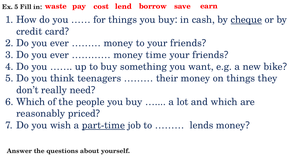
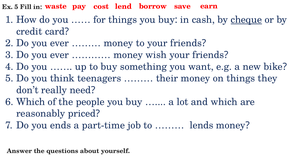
time: time -> wish
wish: wish -> ends
part-time underline: present -> none
